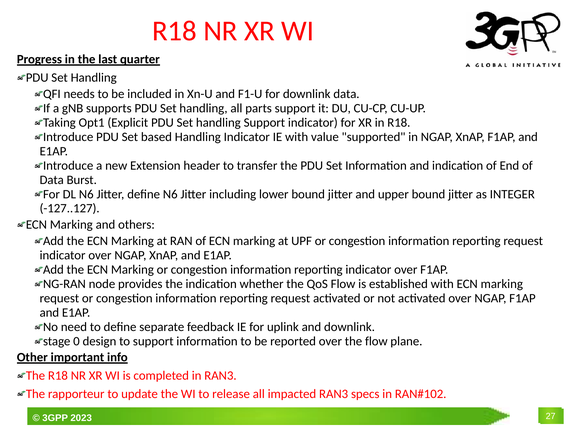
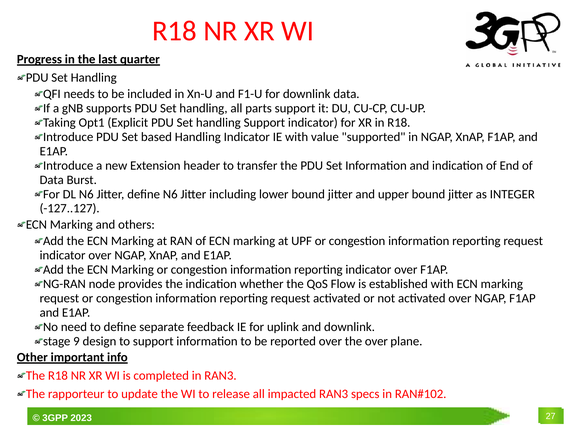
0: 0 -> 9
the flow: flow -> over
